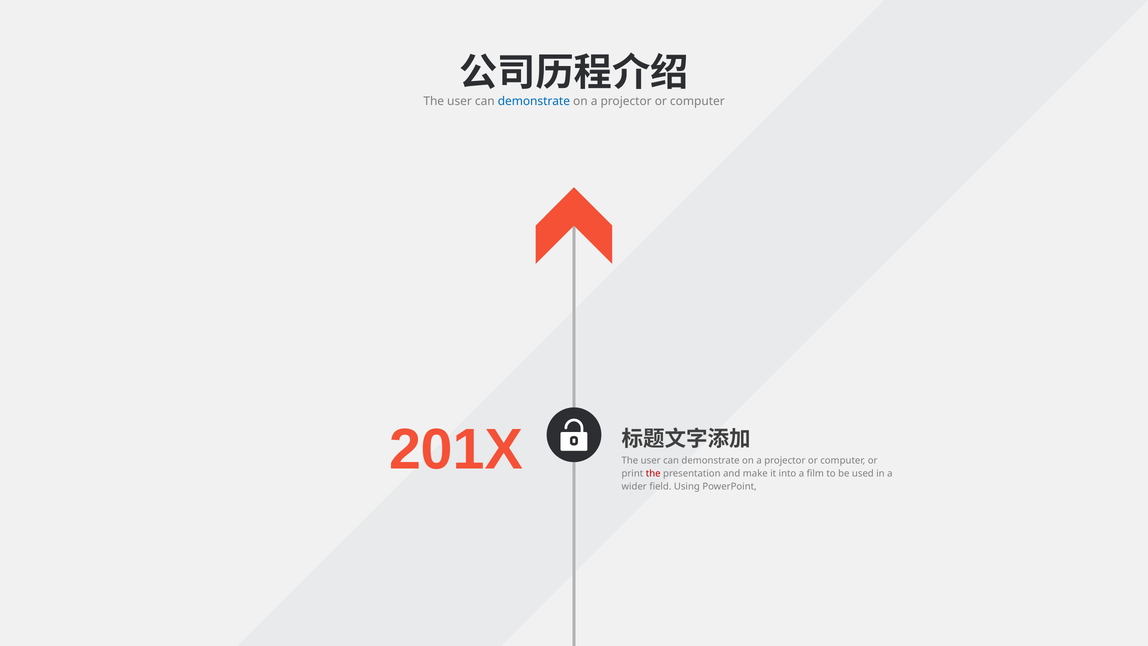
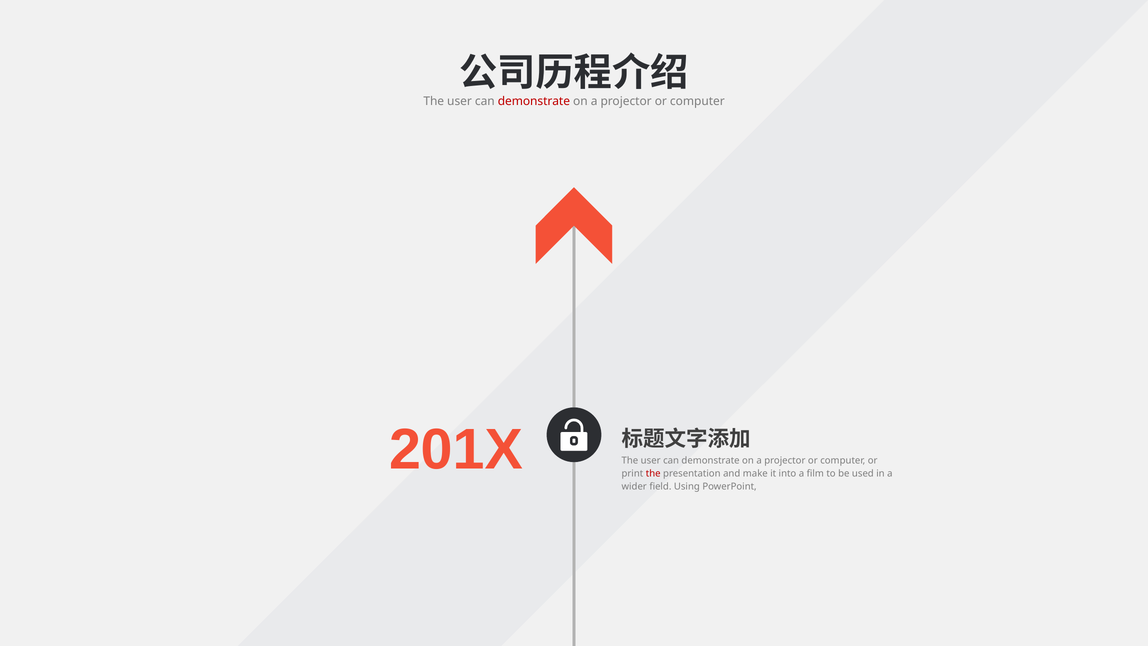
demonstrate at (534, 101) colour: blue -> red
